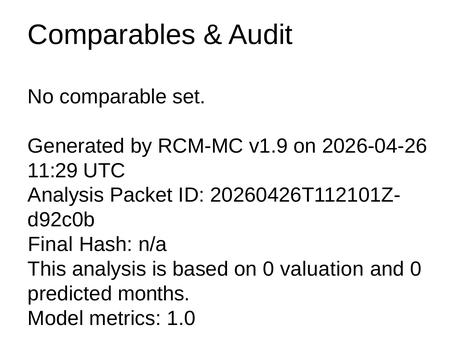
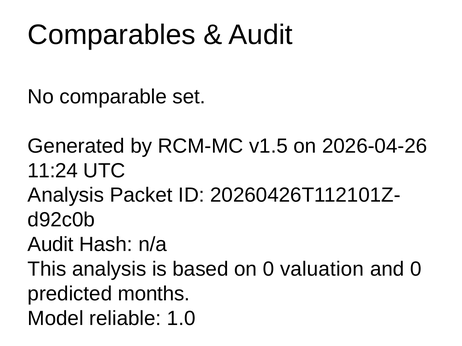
v1.9: v1.9 -> v1.5
11:29: 11:29 -> 11:24
Final at (50, 245): Final -> Audit
metrics: metrics -> reliable
